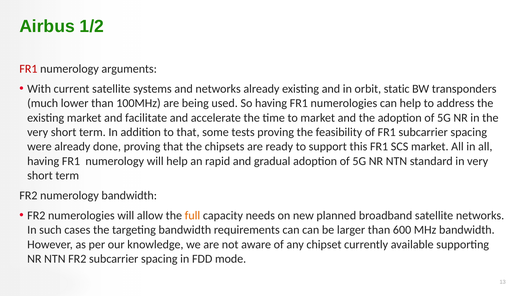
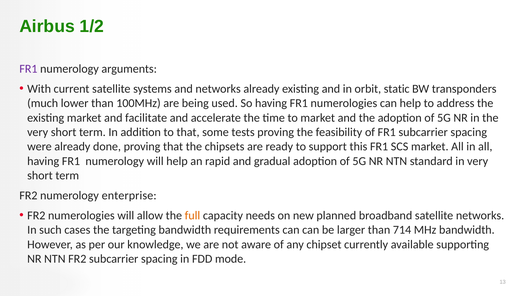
FR1 at (28, 69) colour: red -> purple
numerology bandwidth: bandwidth -> enterprise
600: 600 -> 714
